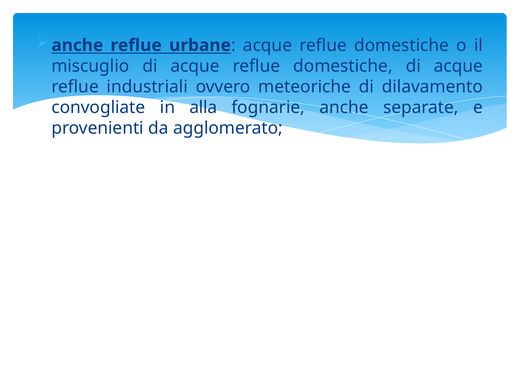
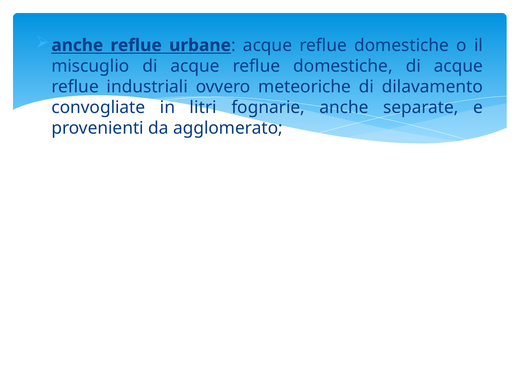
alla: alla -> litri
